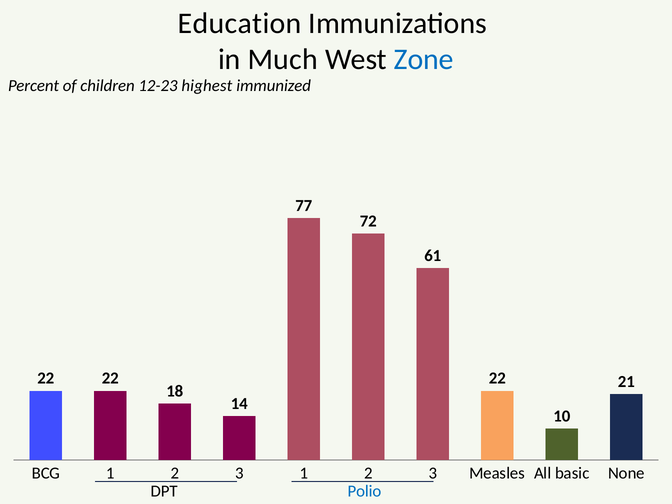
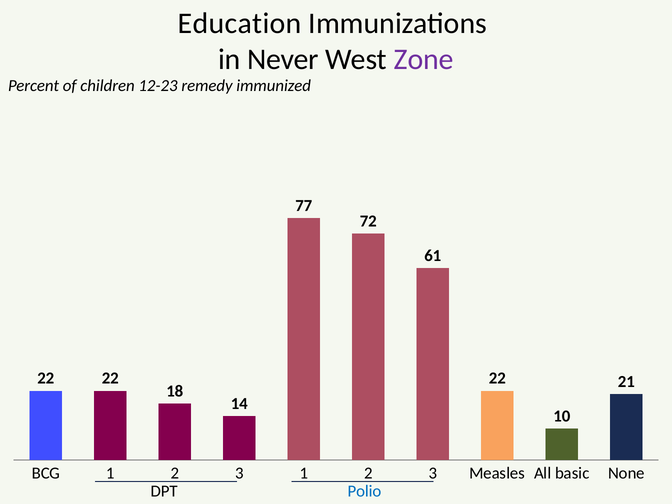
Much: Much -> Never
Zone colour: blue -> purple
highest: highest -> remedy
